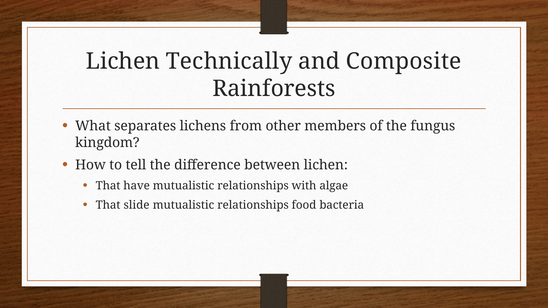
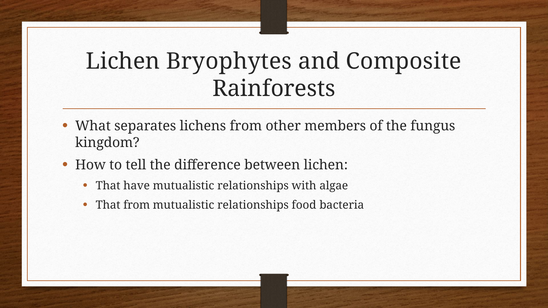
Technically: Technically -> Bryophytes
That slide: slide -> from
